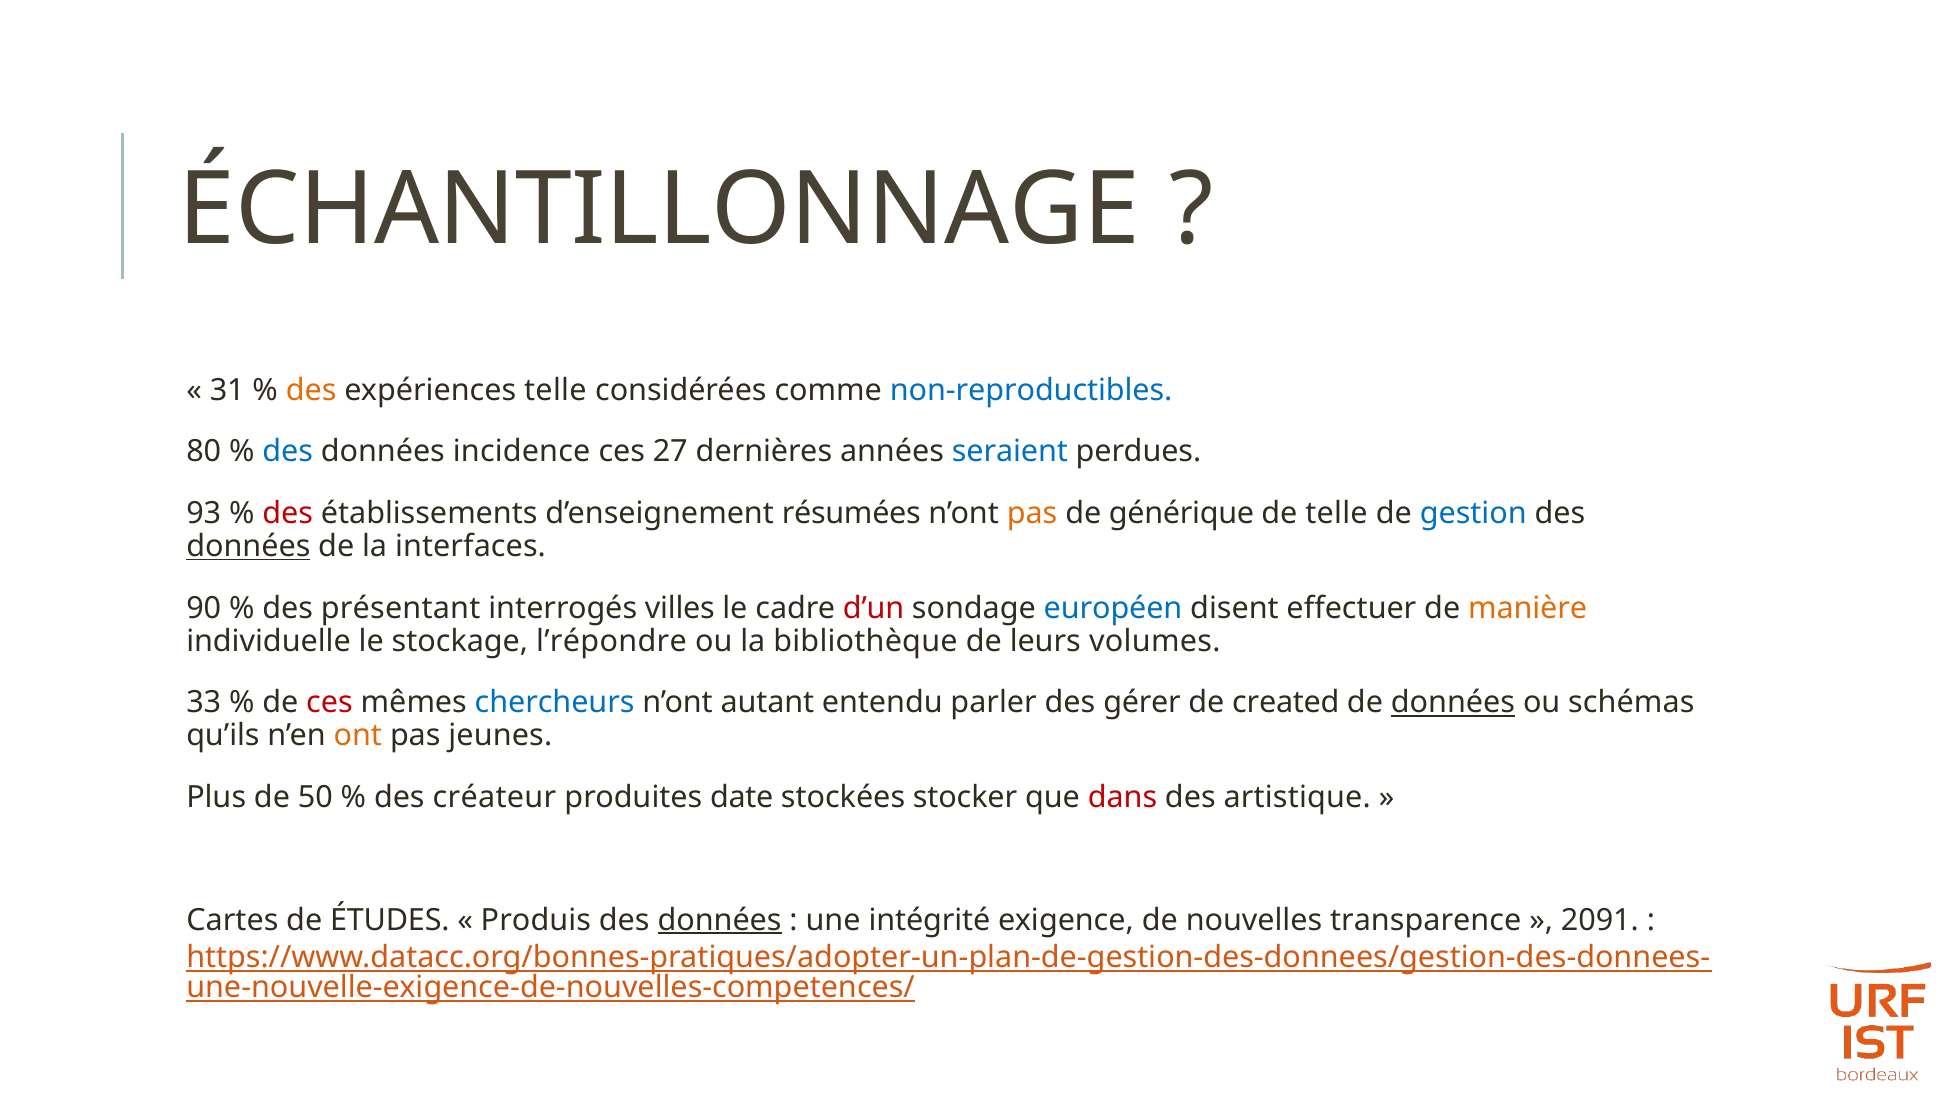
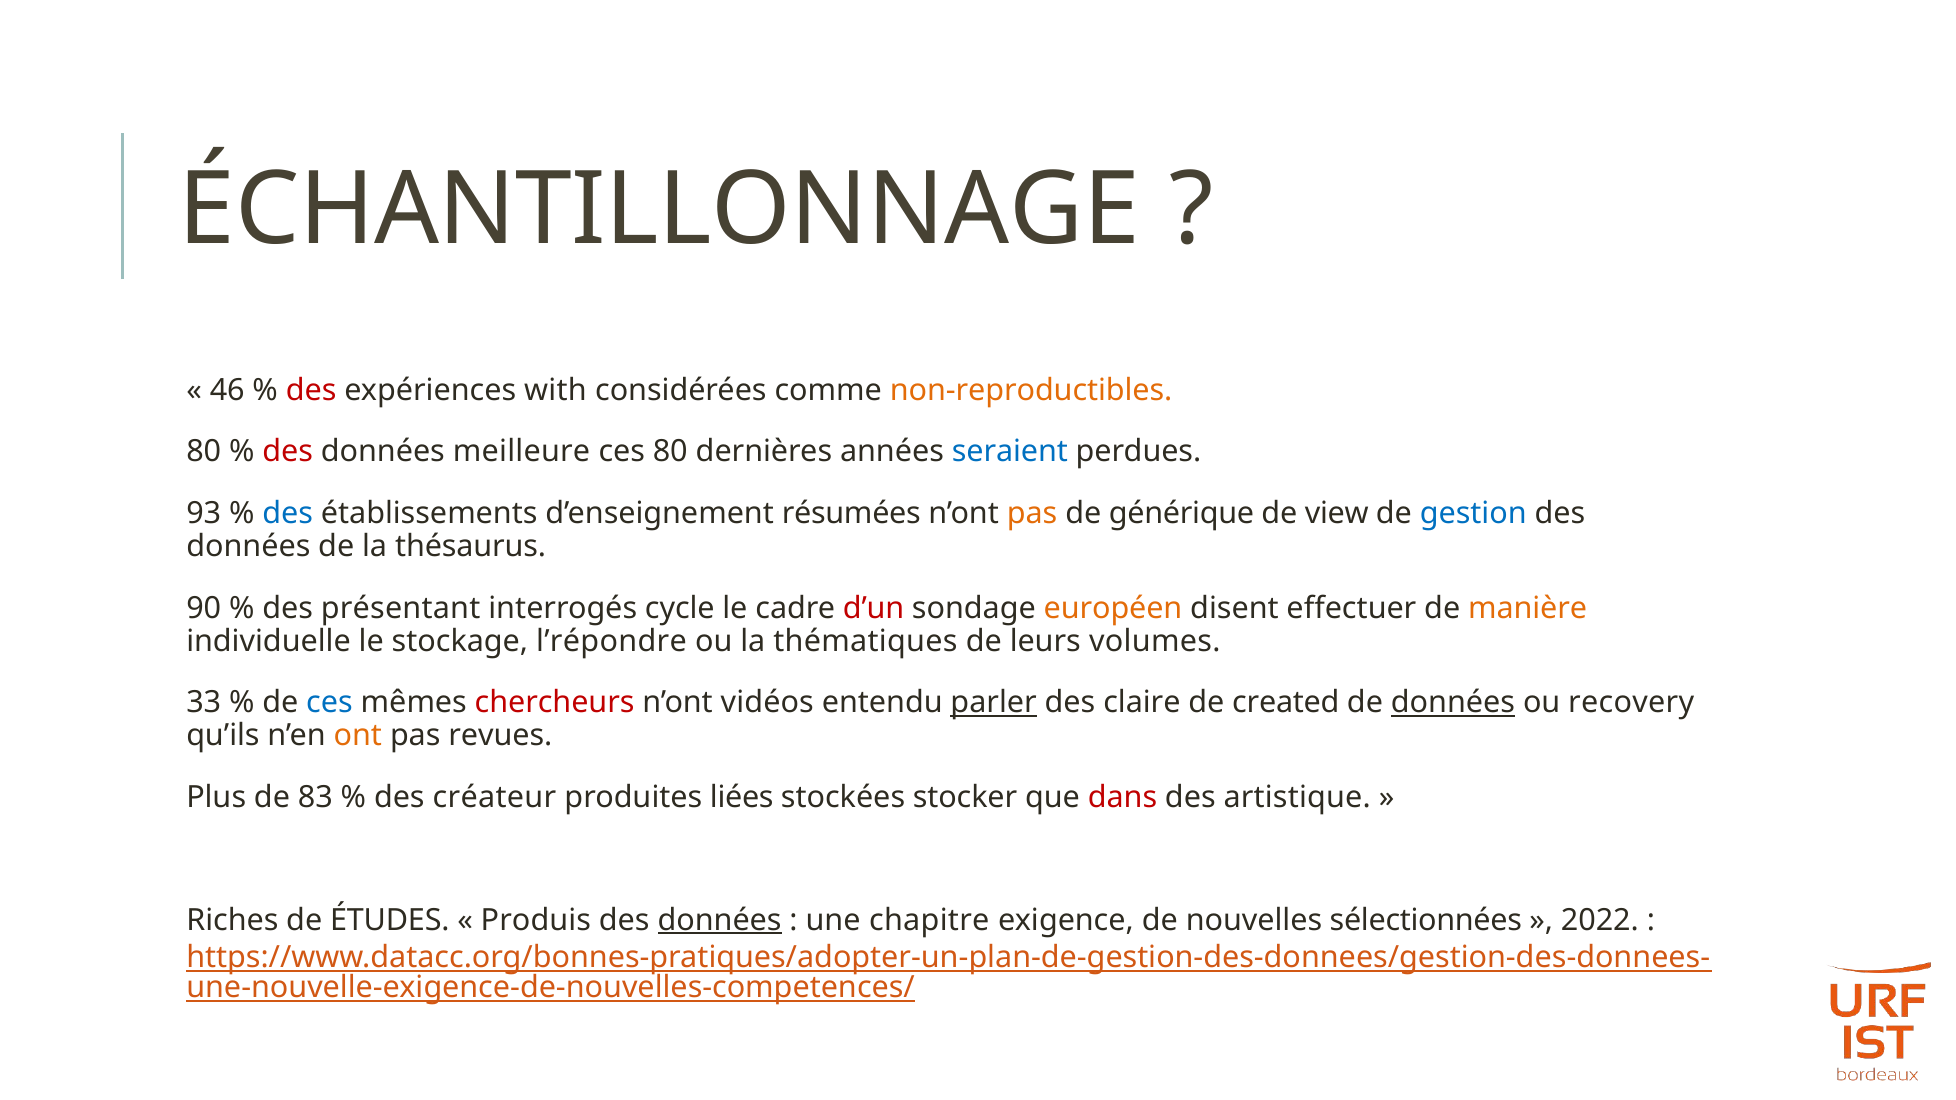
31: 31 -> 46
des at (311, 390) colour: orange -> red
expériences telle: telle -> with
non-reproductibles colour: blue -> orange
des at (288, 452) colour: blue -> red
incidence: incidence -> meilleure
ces 27: 27 -> 80
des at (288, 514) colour: red -> blue
de telle: telle -> view
données at (248, 547) underline: present -> none
interfaces: interfaces -> thésaurus
villes: villes -> cycle
européen colour: blue -> orange
bibliothèque: bibliothèque -> thématiques
ces at (330, 703) colour: red -> blue
chercheurs colour: blue -> red
autant: autant -> vidéos
parler underline: none -> present
gérer: gérer -> claire
schémas: schémas -> recovery
jeunes: jeunes -> revues
50: 50 -> 83
date: date -> liées
Cartes: Cartes -> Riches
intégrité: intégrité -> chapitre
transparence: transparence -> sélectionnées
2091: 2091 -> 2022
